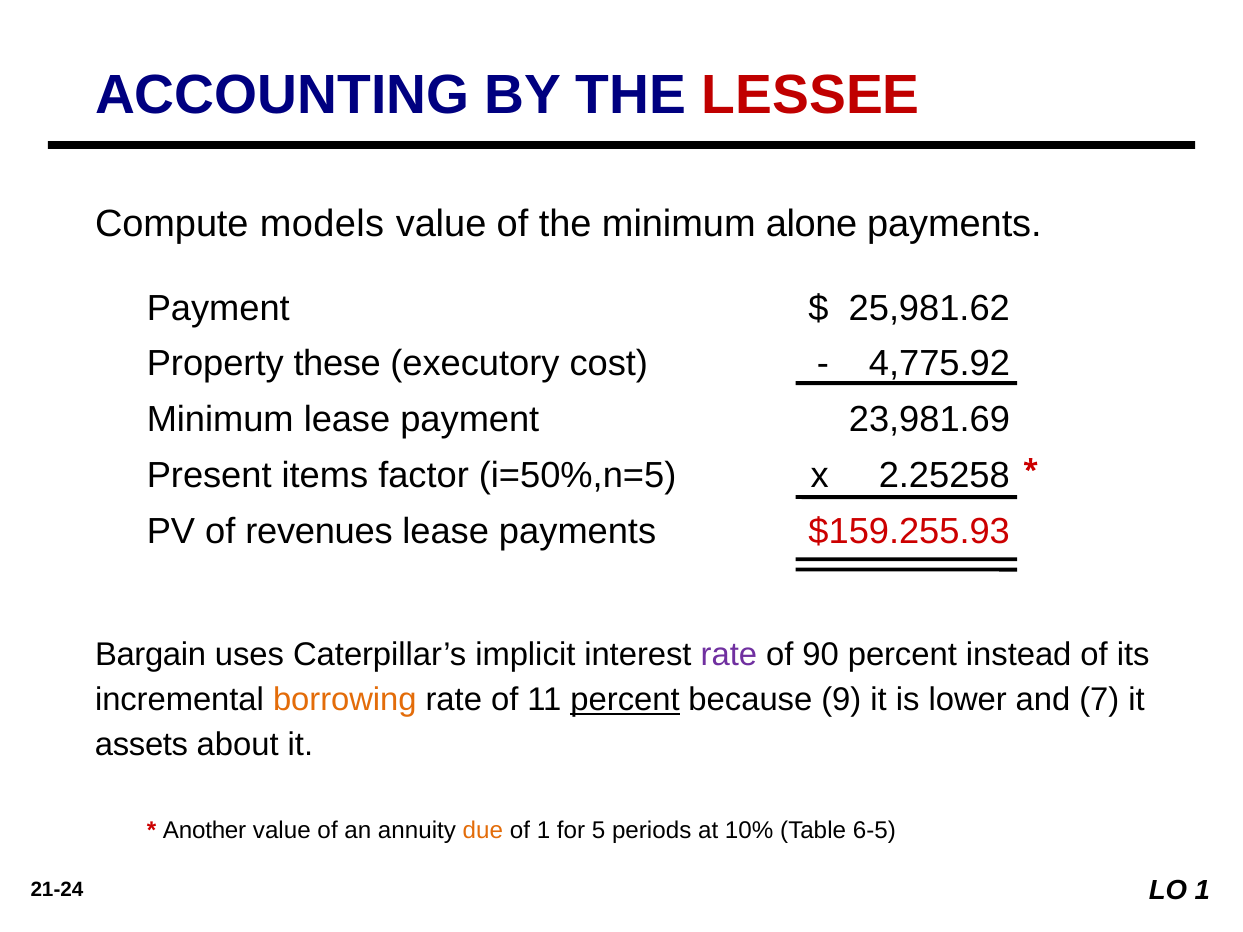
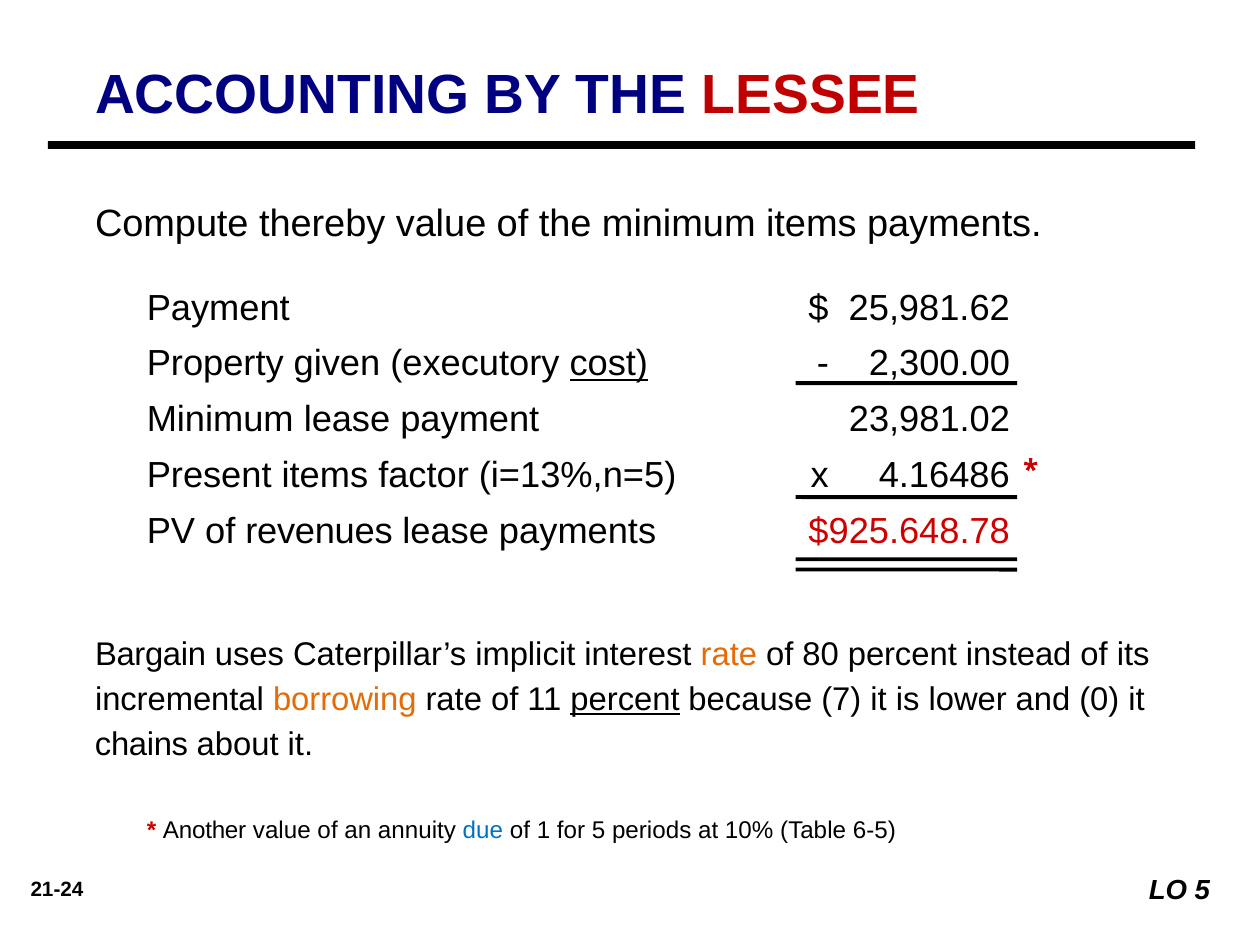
models: models -> thereby
minimum alone: alone -> items
these: these -> given
cost underline: none -> present
4,775.92: 4,775.92 -> 2,300.00
23,981.69: 23,981.69 -> 23,981.02
i=50%,n=5: i=50%,n=5 -> i=13%,n=5
2.25258: 2.25258 -> 4.16486
$159.255.93: $159.255.93 -> $925.648.78
rate at (729, 655) colour: purple -> orange
90: 90 -> 80
9: 9 -> 7
7: 7 -> 0
assets: assets -> chains
due colour: orange -> blue
LO 1: 1 -> 5
